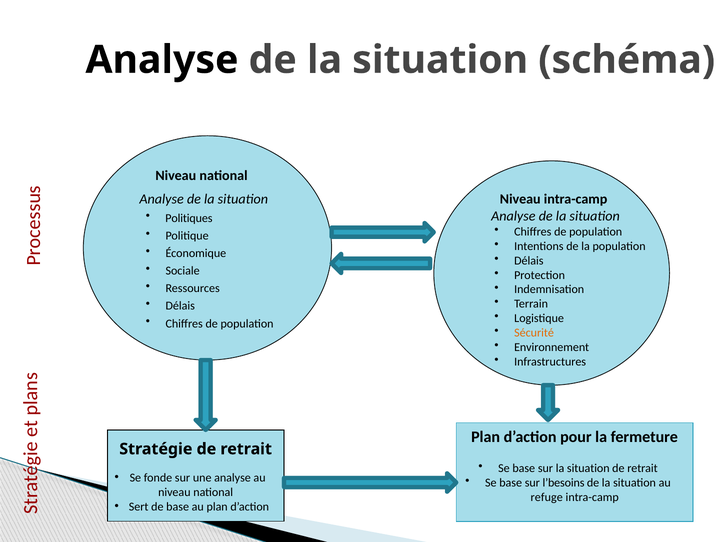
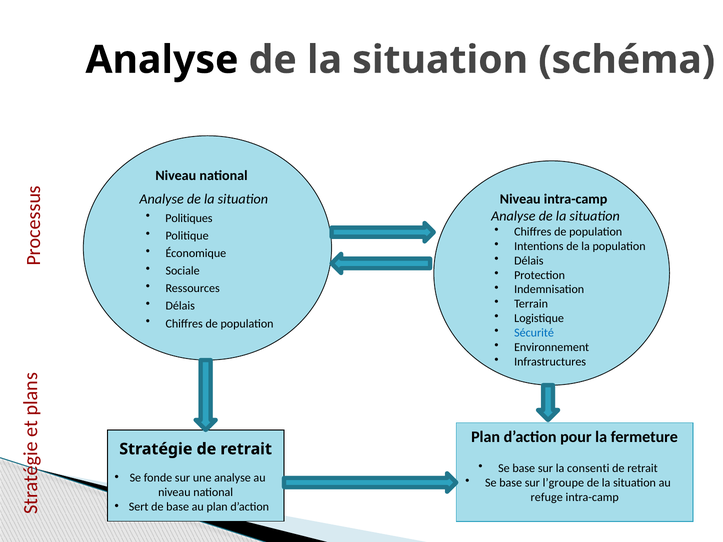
Sécurité colour: orange -> blue
sur la situation: situation -> consenti
l’besoins: l’besoins -> l’groupe
